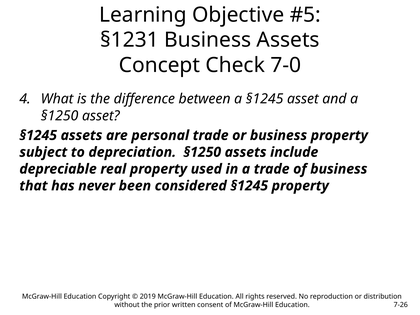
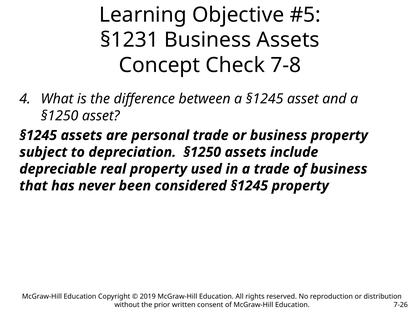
7-0: 7-0 -> 7-8
